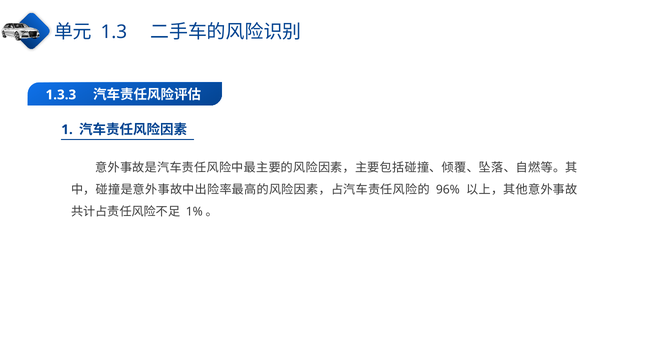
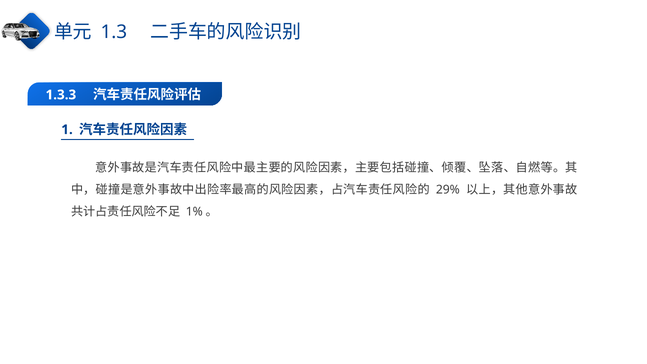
96%: 96% -> 29%
